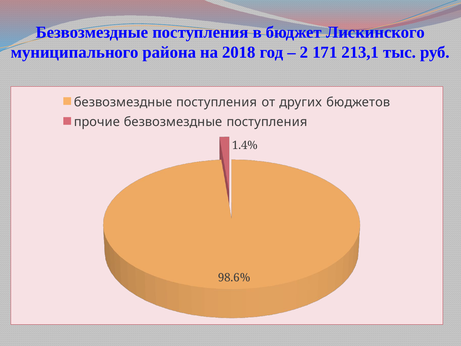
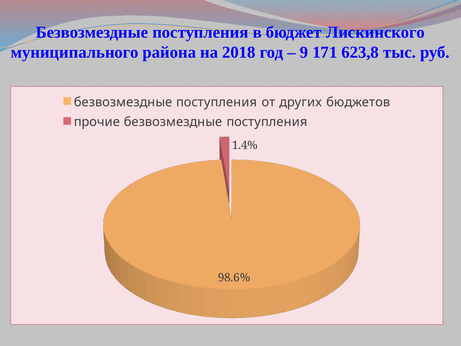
2: 2 -> 9
213,1: 213,1 -> 623,8
